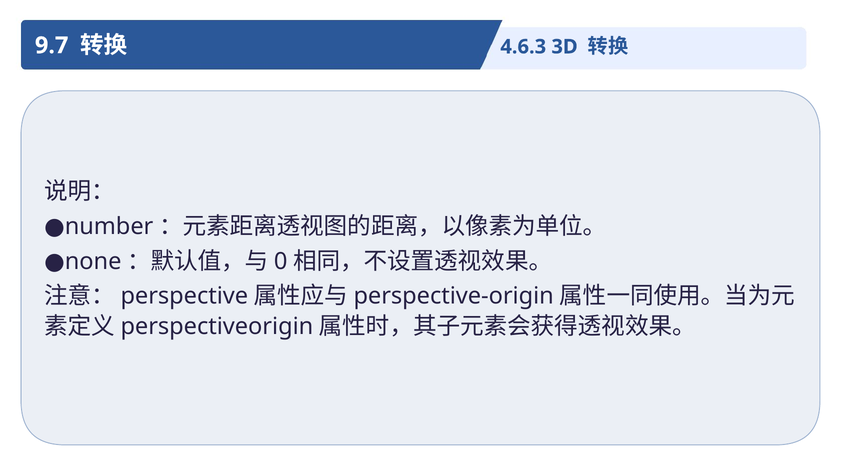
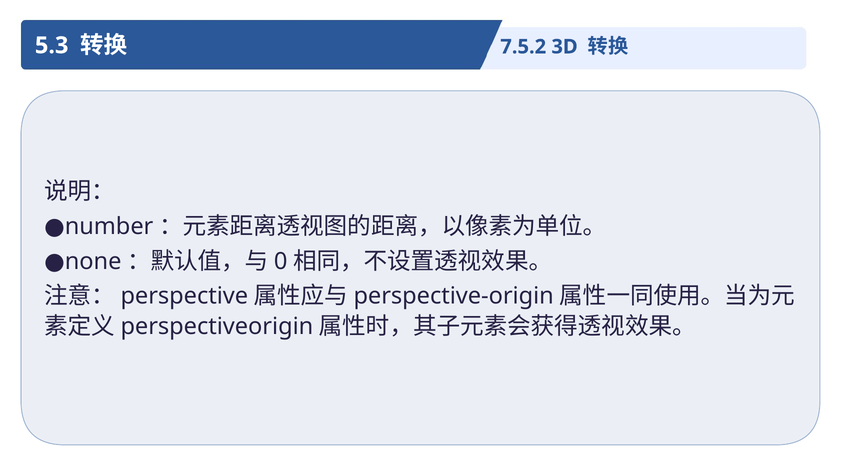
9.7: 9.7 -> 5.3
4.6.3: 4.6.3 -> 7.5.2
